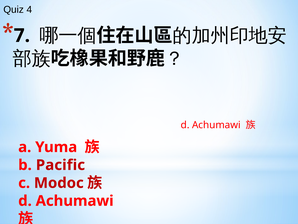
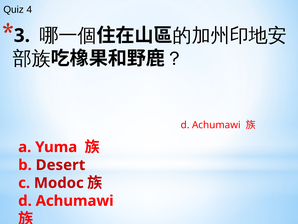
7: 7 -> 3
Pacific: Pacific -> Desert
